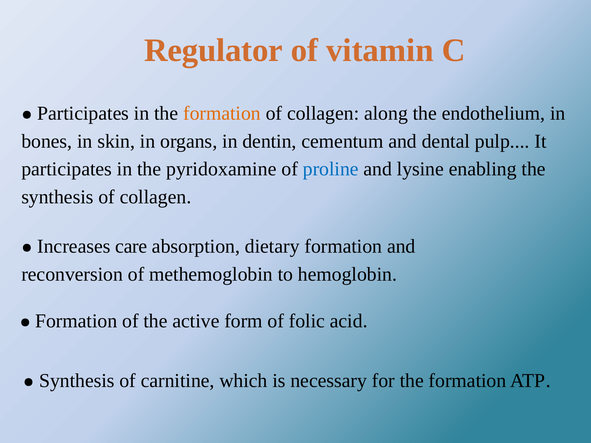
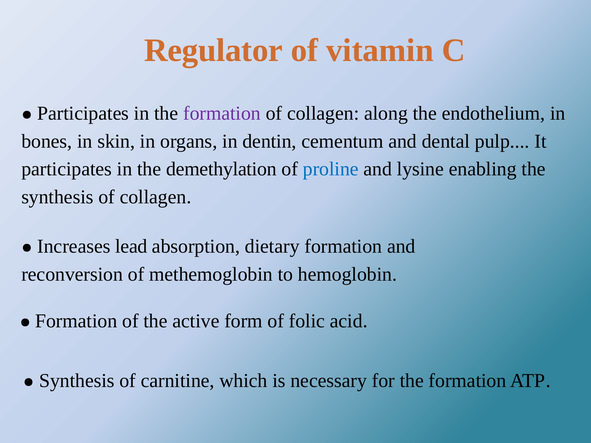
formation at (222, 113) colour: orange -> purple
pyridoxamine: pyridoxamine -> demethylation
care: care -> lead
